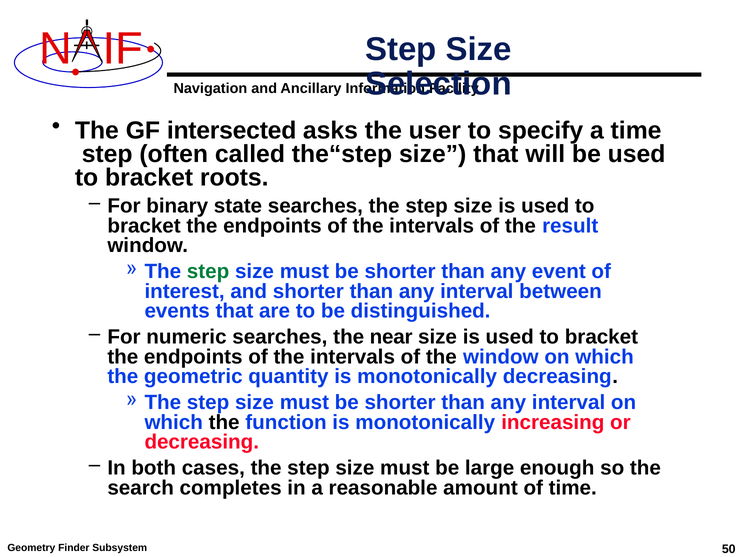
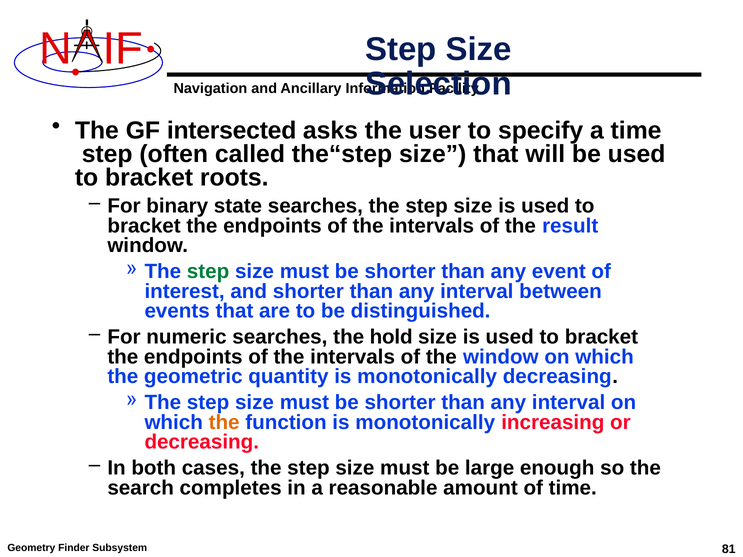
near: near -> hold
the at (224, 423) colour: black -> orange
50: 50 -> 81
